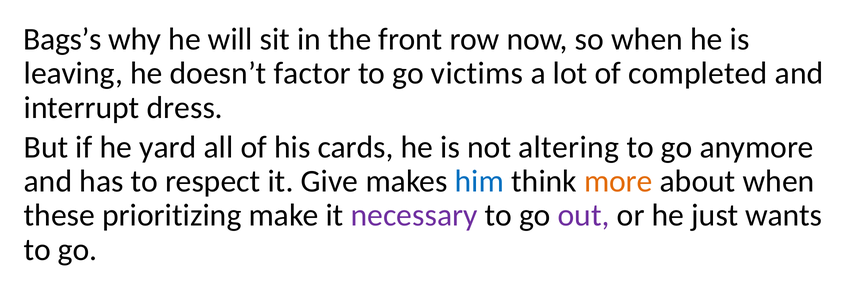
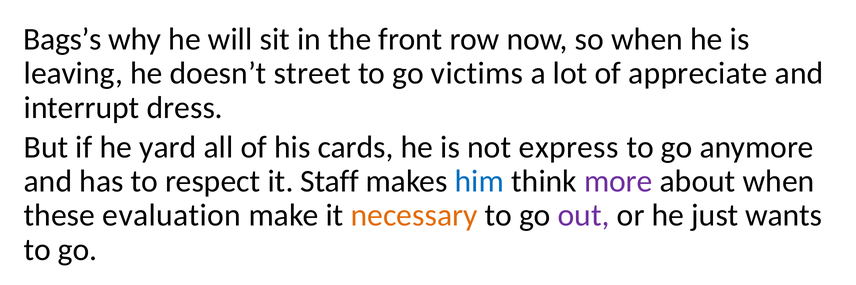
factor: factor -> street
completed: completed -> appreciate
altering: altering -> express
Give: Give -> Staff
more colour: orange -> purple
prioritizing: prioritizing -> evaluation
necessary colour: purple -> orange
